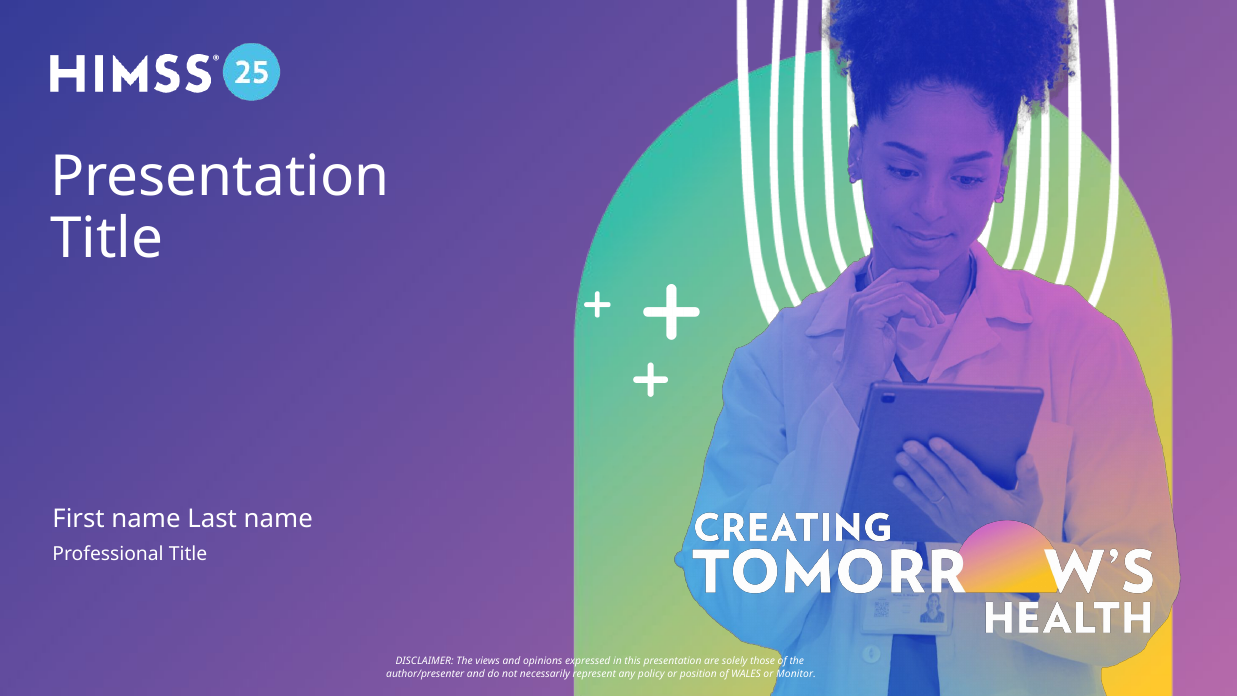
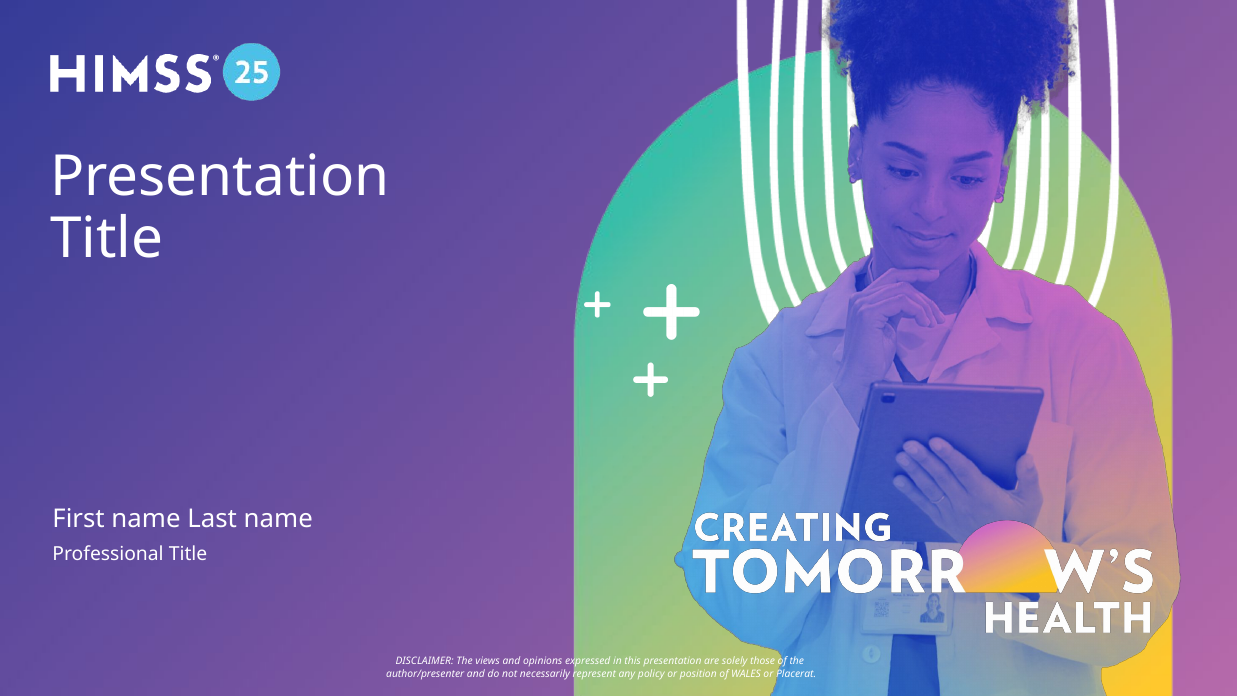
Monitor: Monitor -> Placerat
